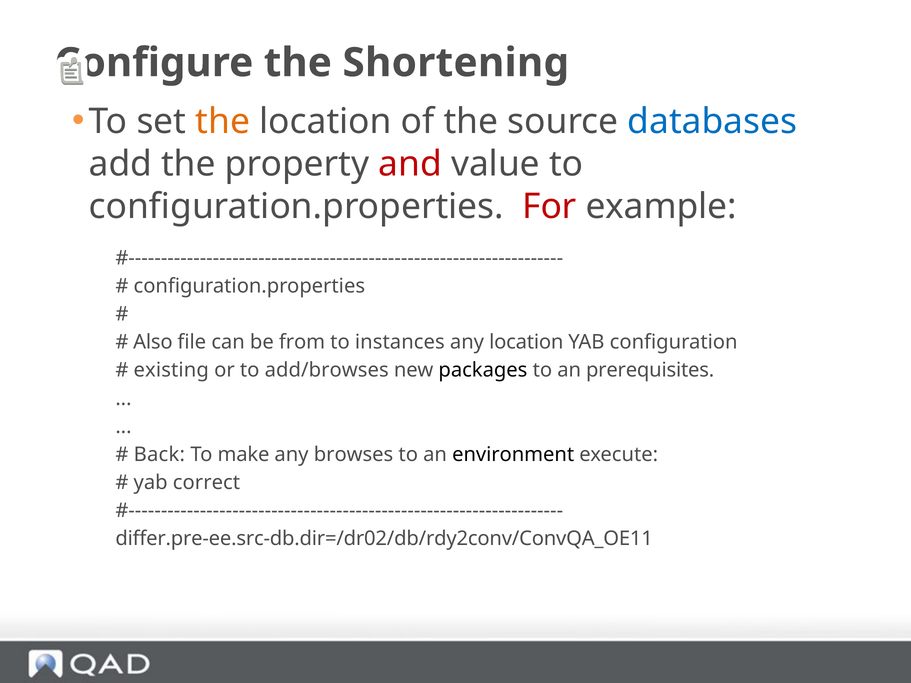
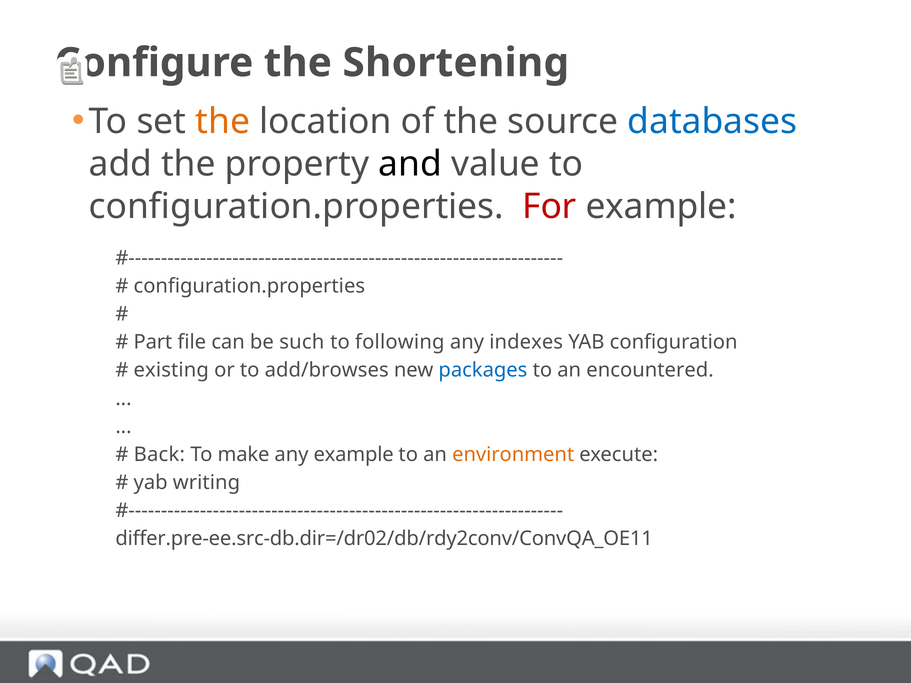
and colour: red -> black
Also: Also -> Part
from: from -> such
instances: instances -> following
any location: location -> indexes
packages colour: black -> blue
prerequisites: prerequisites -> encountered
any browses: browses -> example
environment colour: black -> orange
correct: correct -> writing
